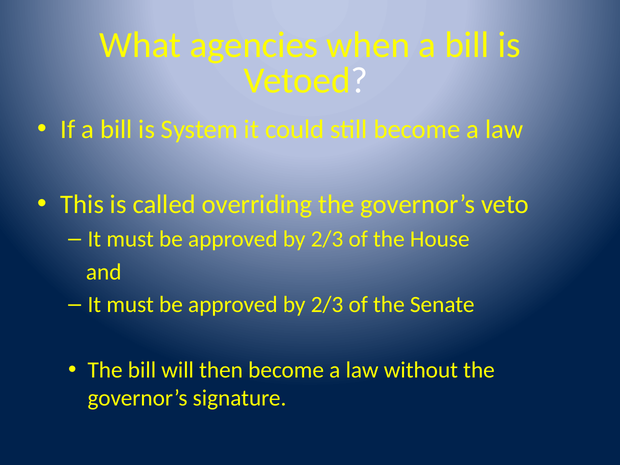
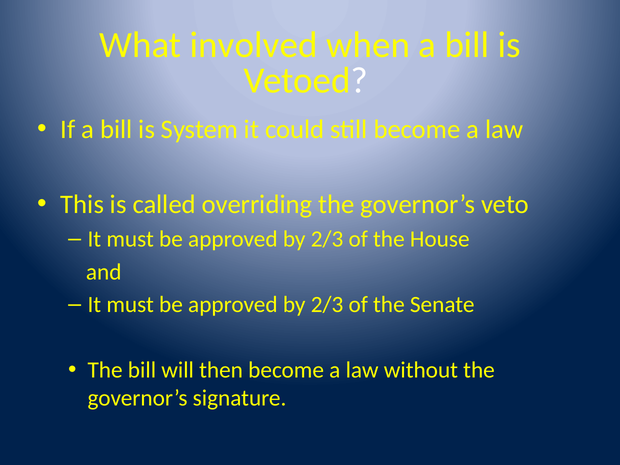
agencies: agencies -> involved
